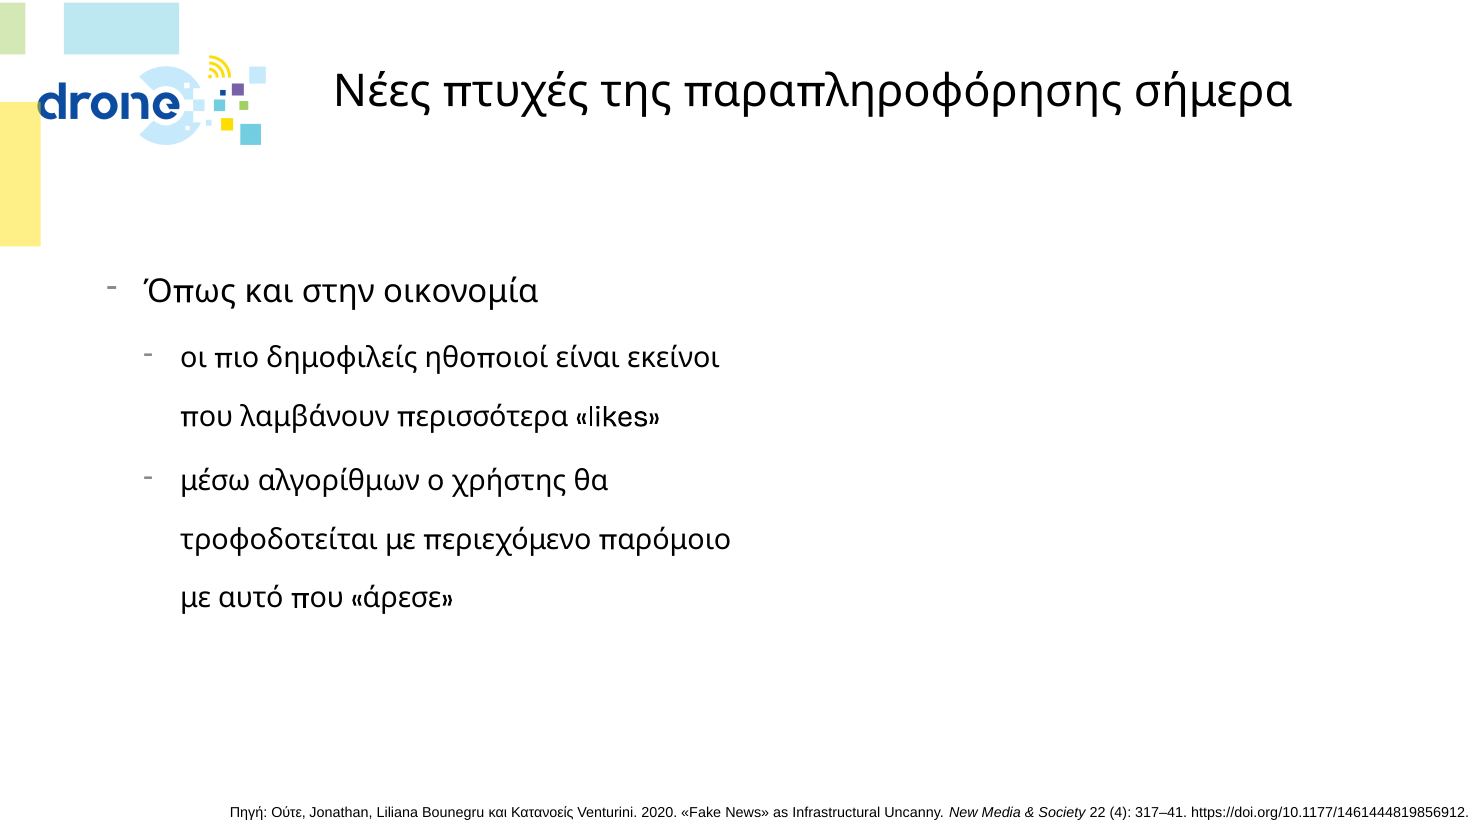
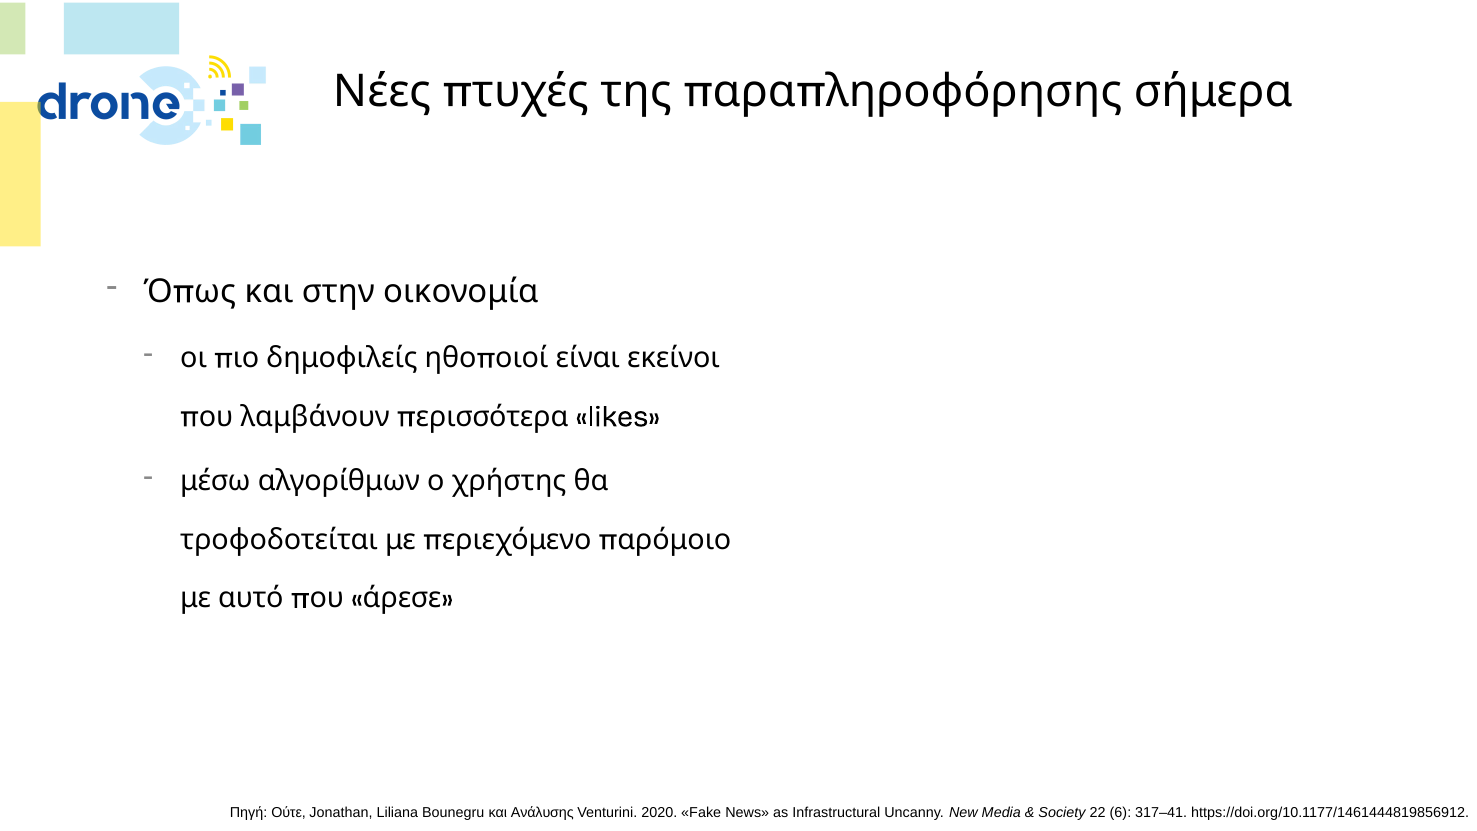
Κατανοείς: Κατανοείς -> Ανάλυσης
4: 4 -> 6
